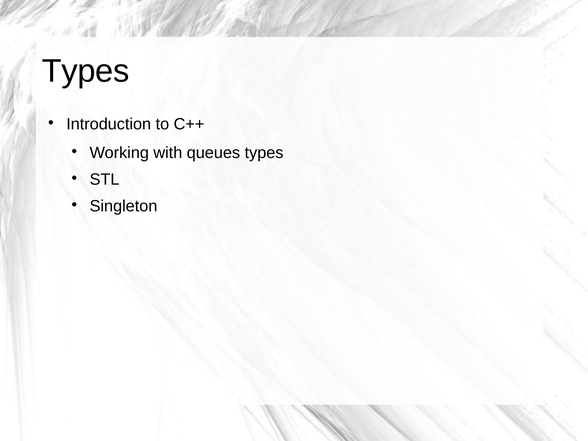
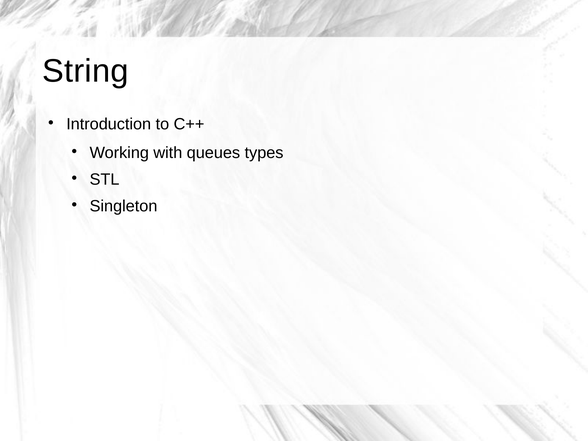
Types at (86, 71): Types -> String
